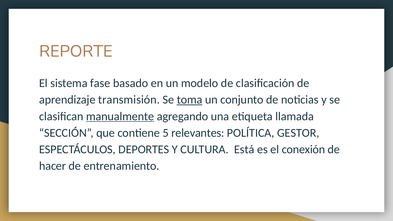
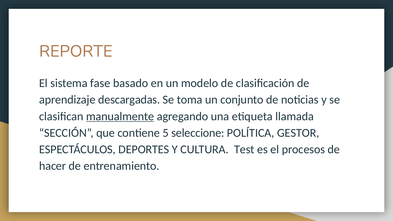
transmisión: transmisión -> descargadas
toma underline: present -> none
relevantes: relevantes -> seleccione
Está: Está -> Test
conexión: conexión -> procesos
